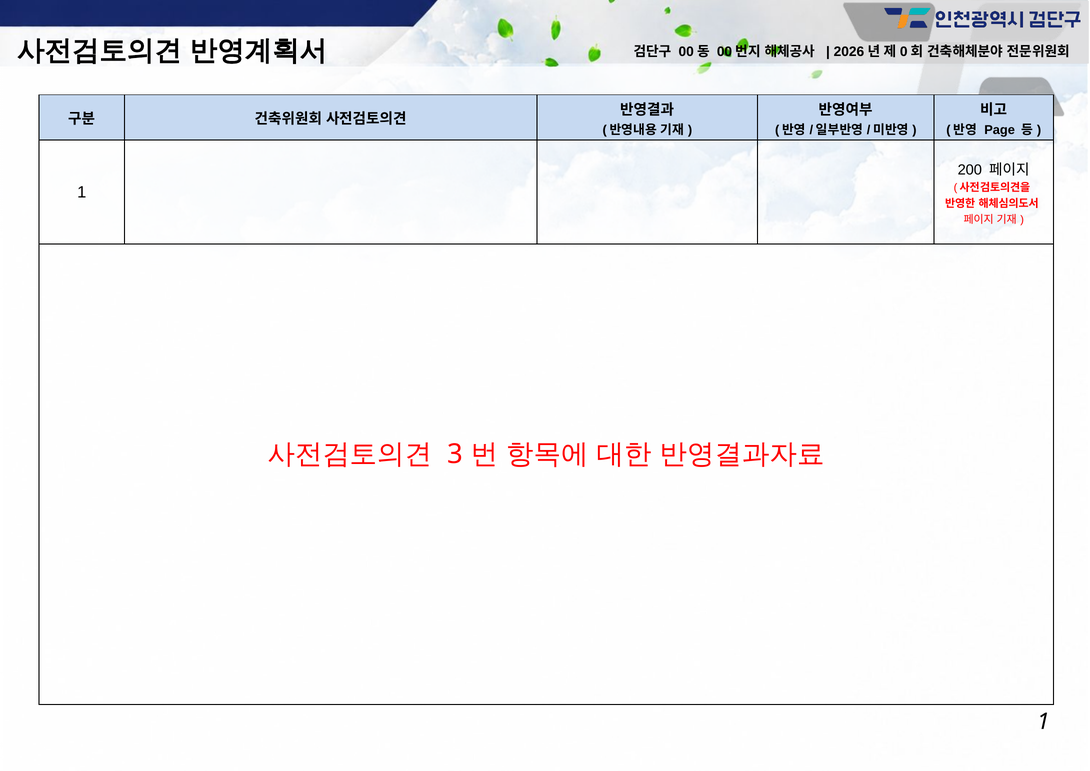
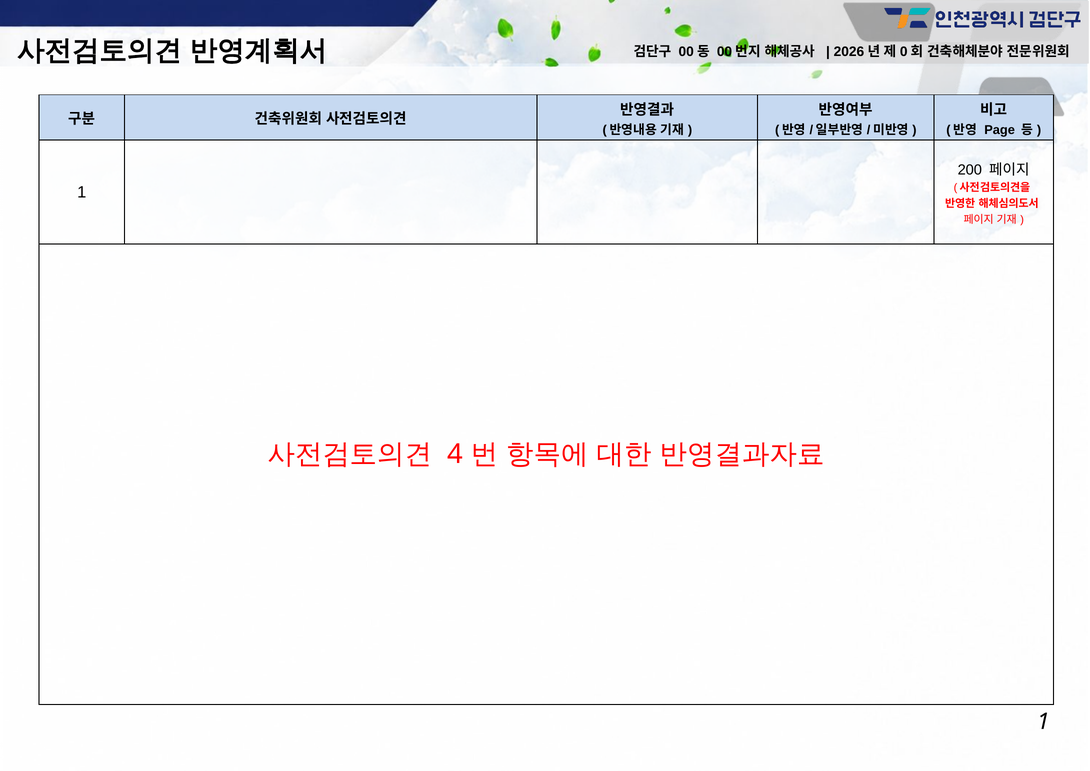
3: 3 -> 4
